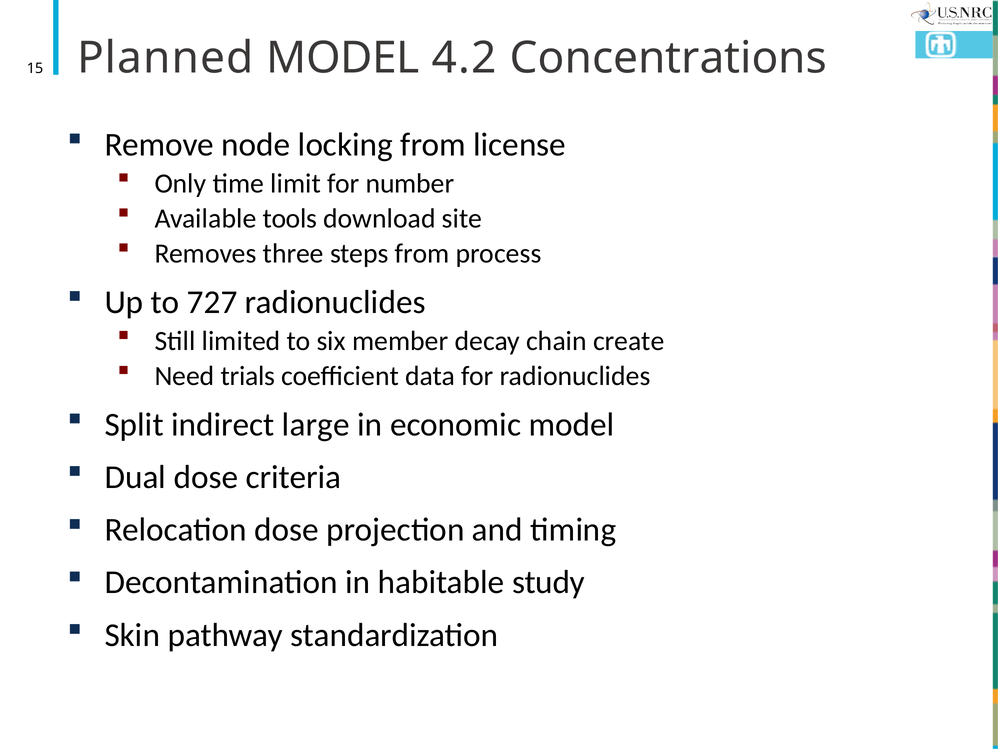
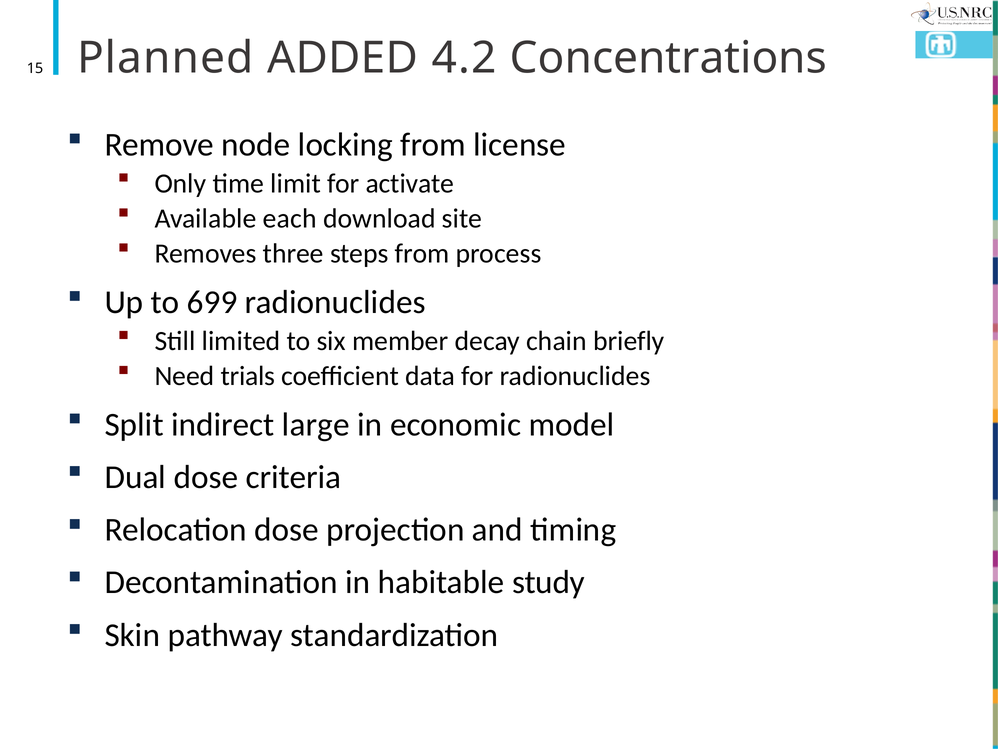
Planned MODEL: MODEL -> ADDED
number: number -> activate
tools: tools -> each
727: 727 -> 699
create: create -> briefly
